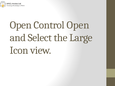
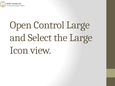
Control Open: Open -> Large
